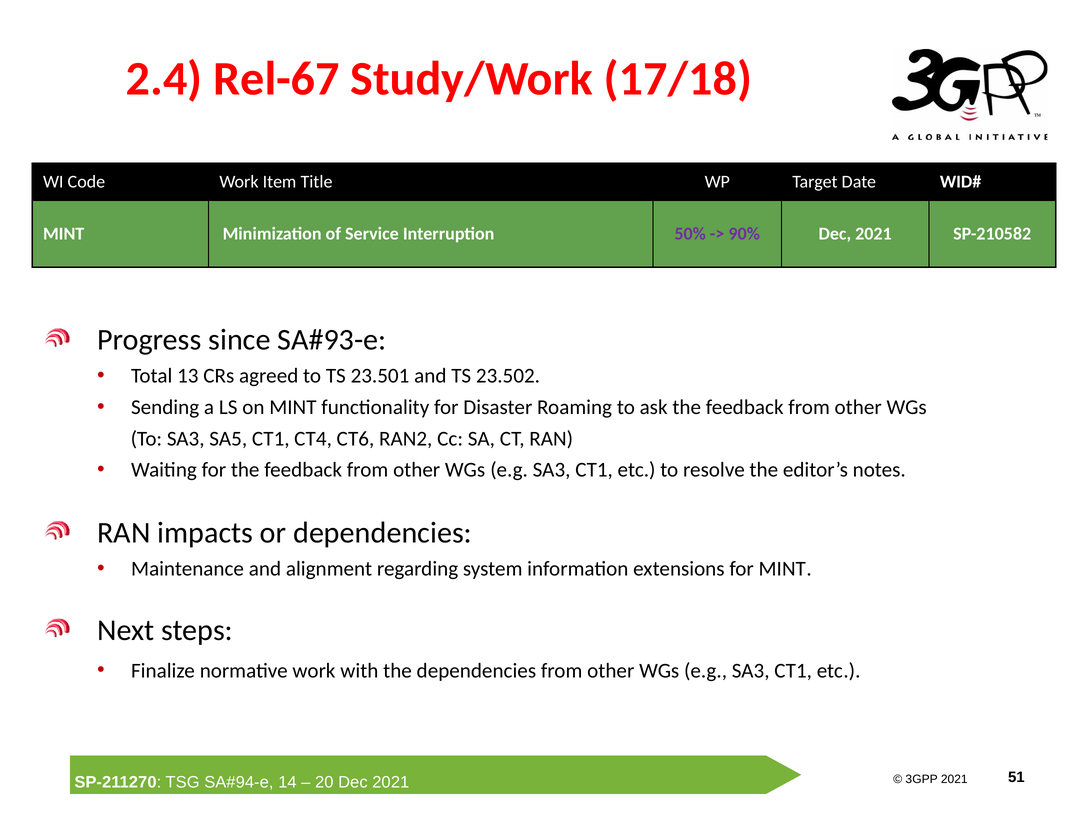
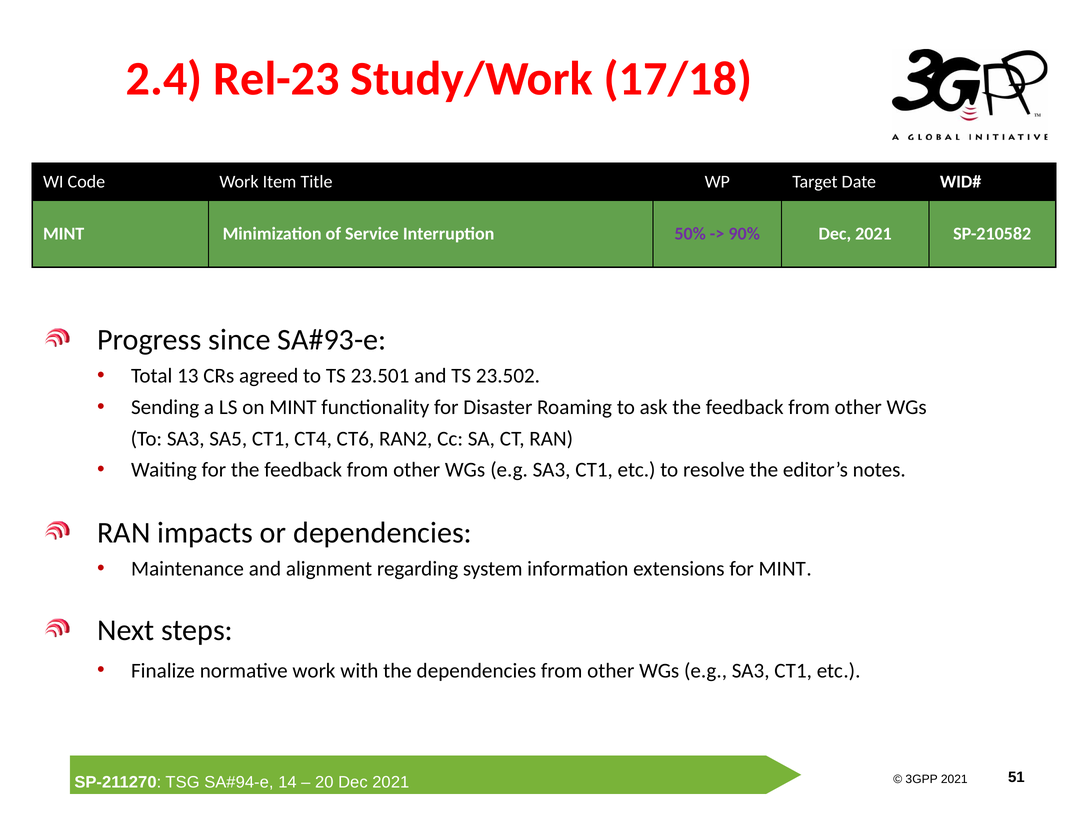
Rel-67: Rel-67 -> Rel-23
